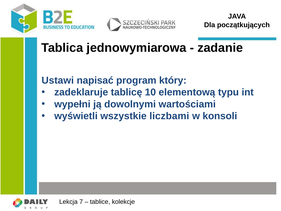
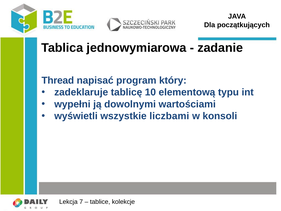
Ustawi: Ustawi -> Thread
